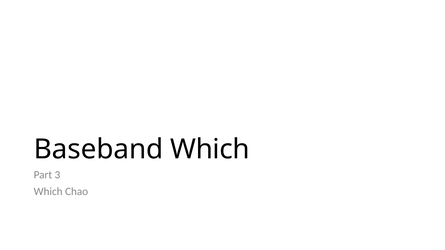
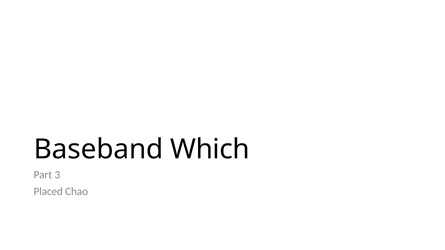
Which at (48, 192): Which -> Placed
